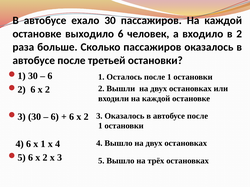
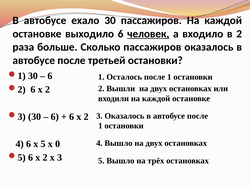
человек underline: none -> present
х 1: 1 -> 5
х 4: 4 -> 0
